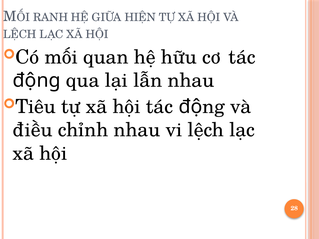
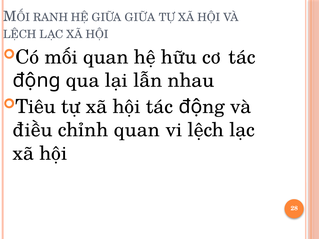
GIỮA HIỆN: HIỆN -> GIỮA
chỉnh nhau: nhau -> quan
